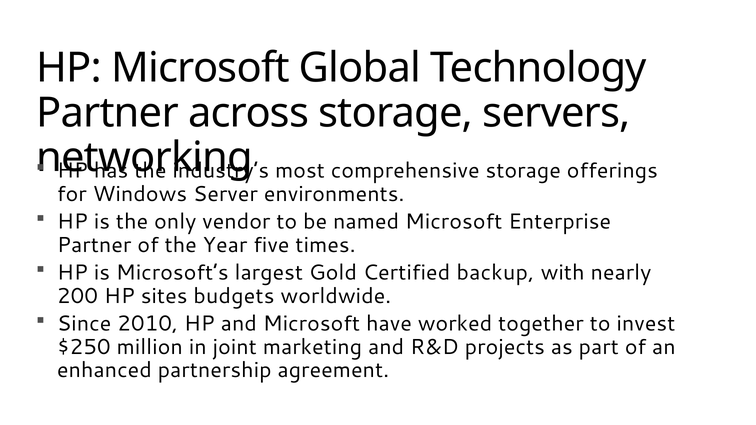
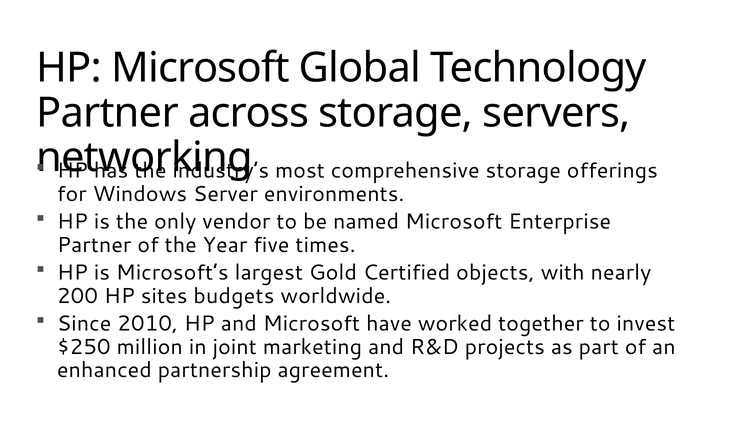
backup: backup -> objects
